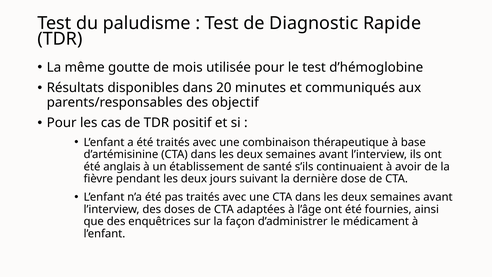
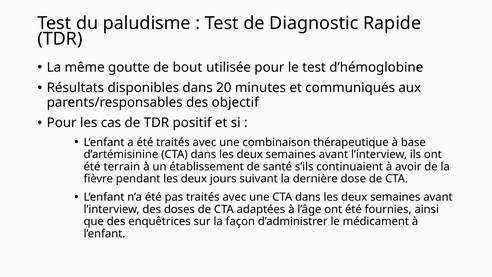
mois: mois -> bout
anglais: anglais -> terrain
